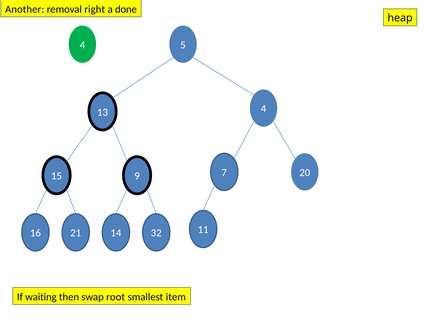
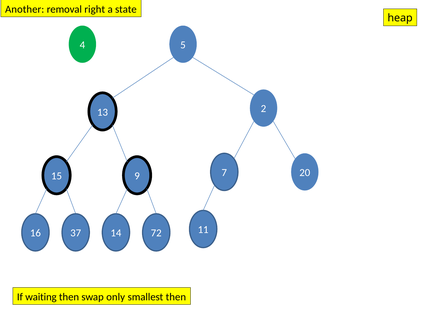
done: done -> state
13 4: 4 -> 2
21: 21 -> 37
32: 32 -> 72
root: root -> only
smallest item: item -> then
